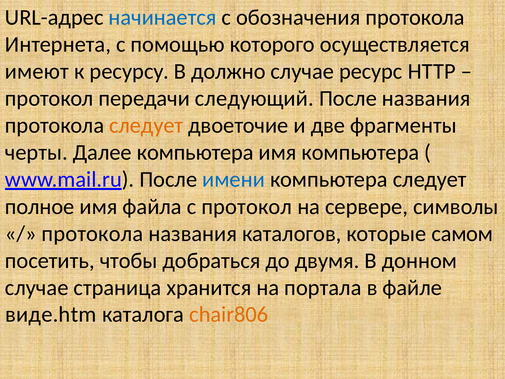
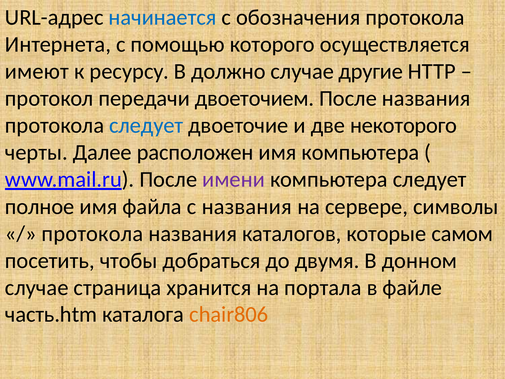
ресурс: ресурс -> другие
следующий: следующий -> двоеточием
следует at (146, 125) colour: orange -> blue
фрагменты: фрагменты -> некоторого
Далее компьютера: компьютера -> расположен
имени colour: blue -> purple
с протокол: протокол -> названия
виде.htm: виде.htm -> часть.htm
